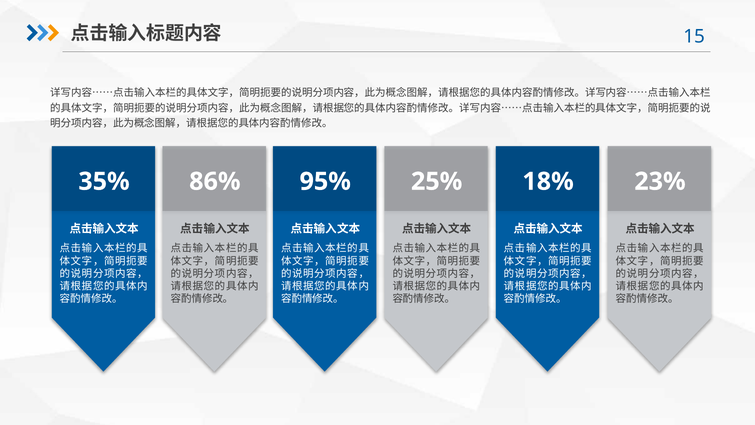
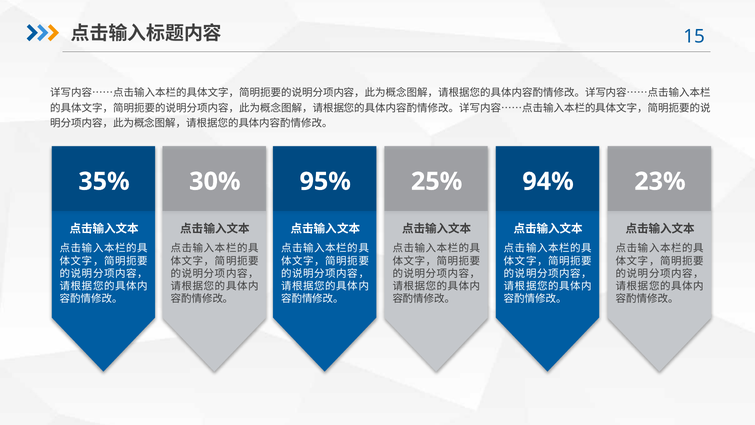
86%: 86% -> 30%
18%: 18% -> 94%
